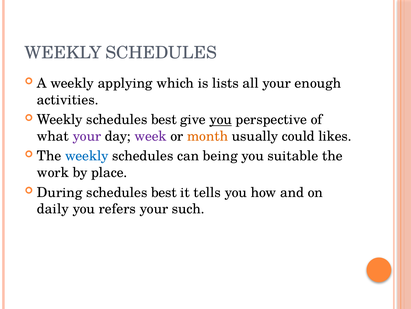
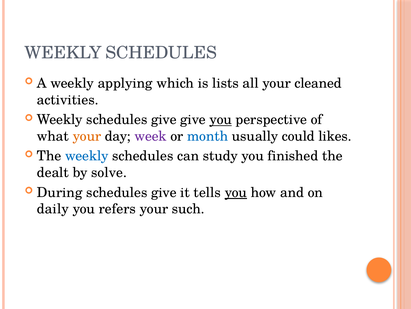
enough: enough -> cleaned
Weekly schedules best: best -> give
your at (87, 136) colour: purple -> orange
month colour: orange -> blue
being: being -> study
suitable: suitable -> finished
work: work -> dealt
place: place -> solve
best at (164, 192): best -> give
you at (236, 192) underline: none -> present
